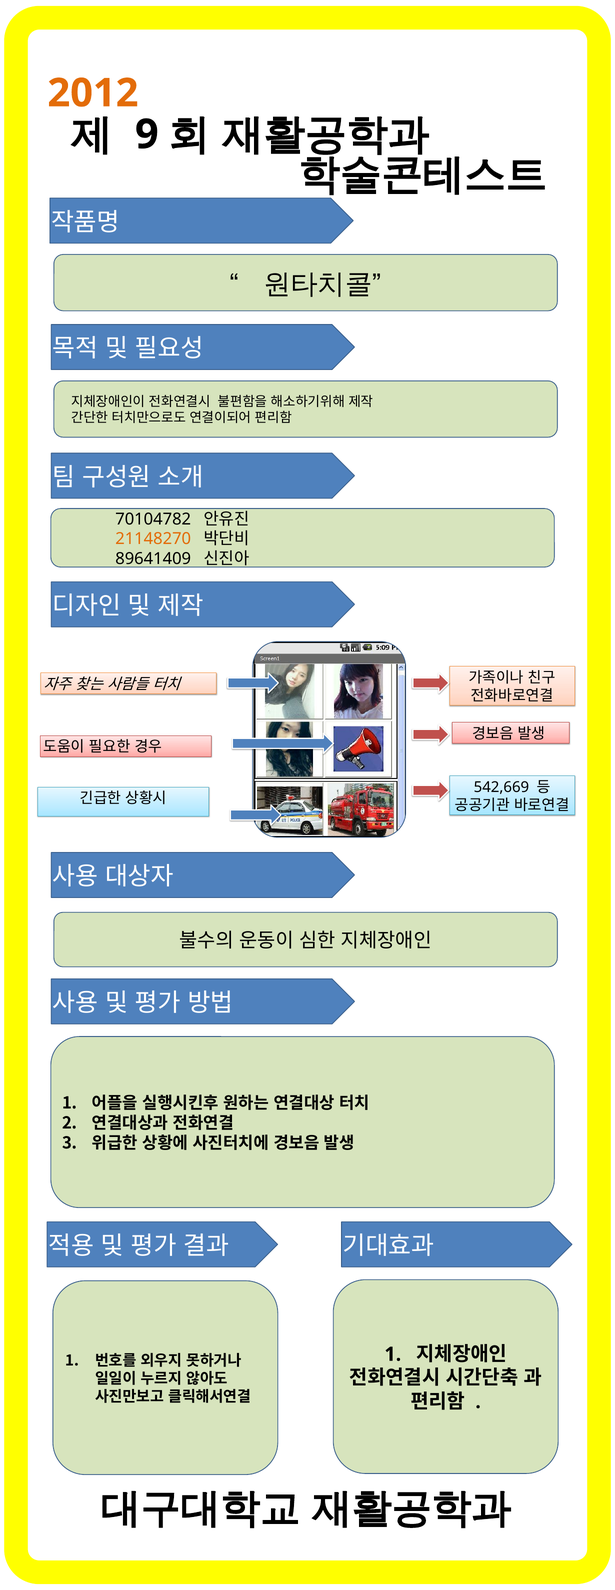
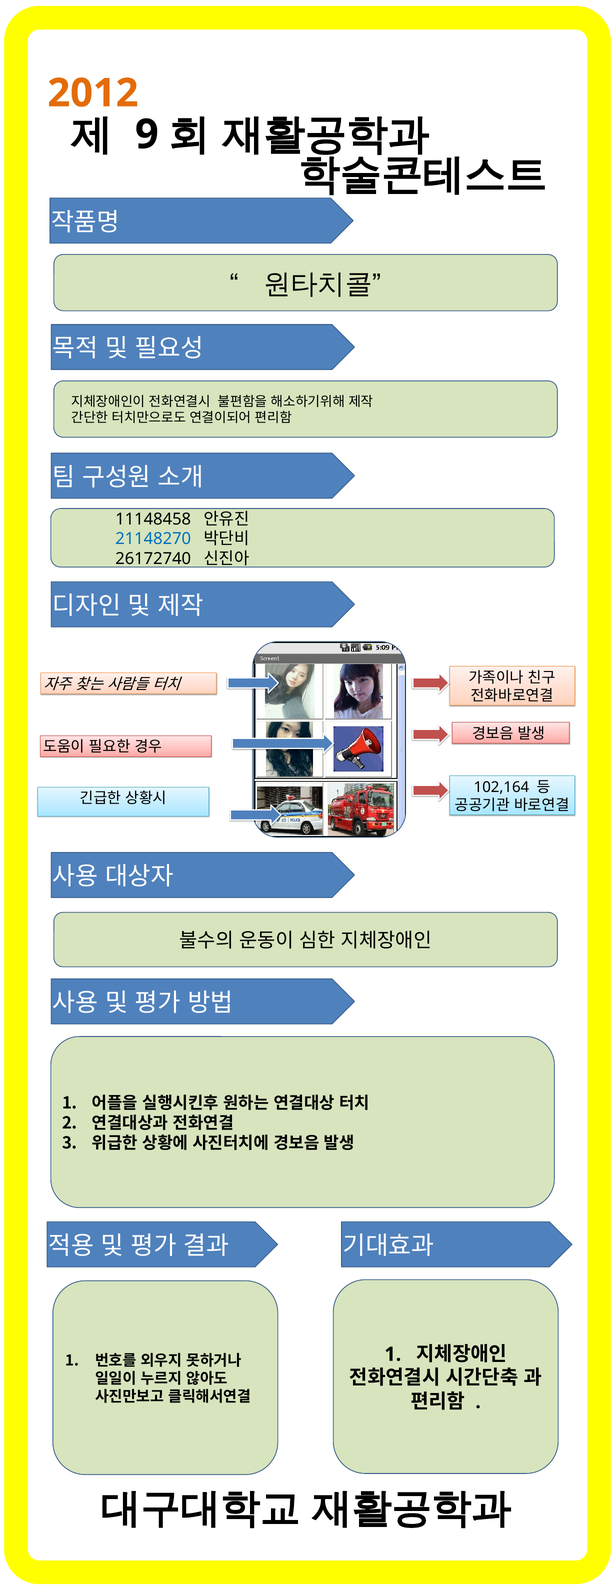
70104782: 70104782 -> 11148458
21148270 colour: orange -> blue
89641409: 89641409 -> 26172740
542,669: 542,669 -> 102,164
